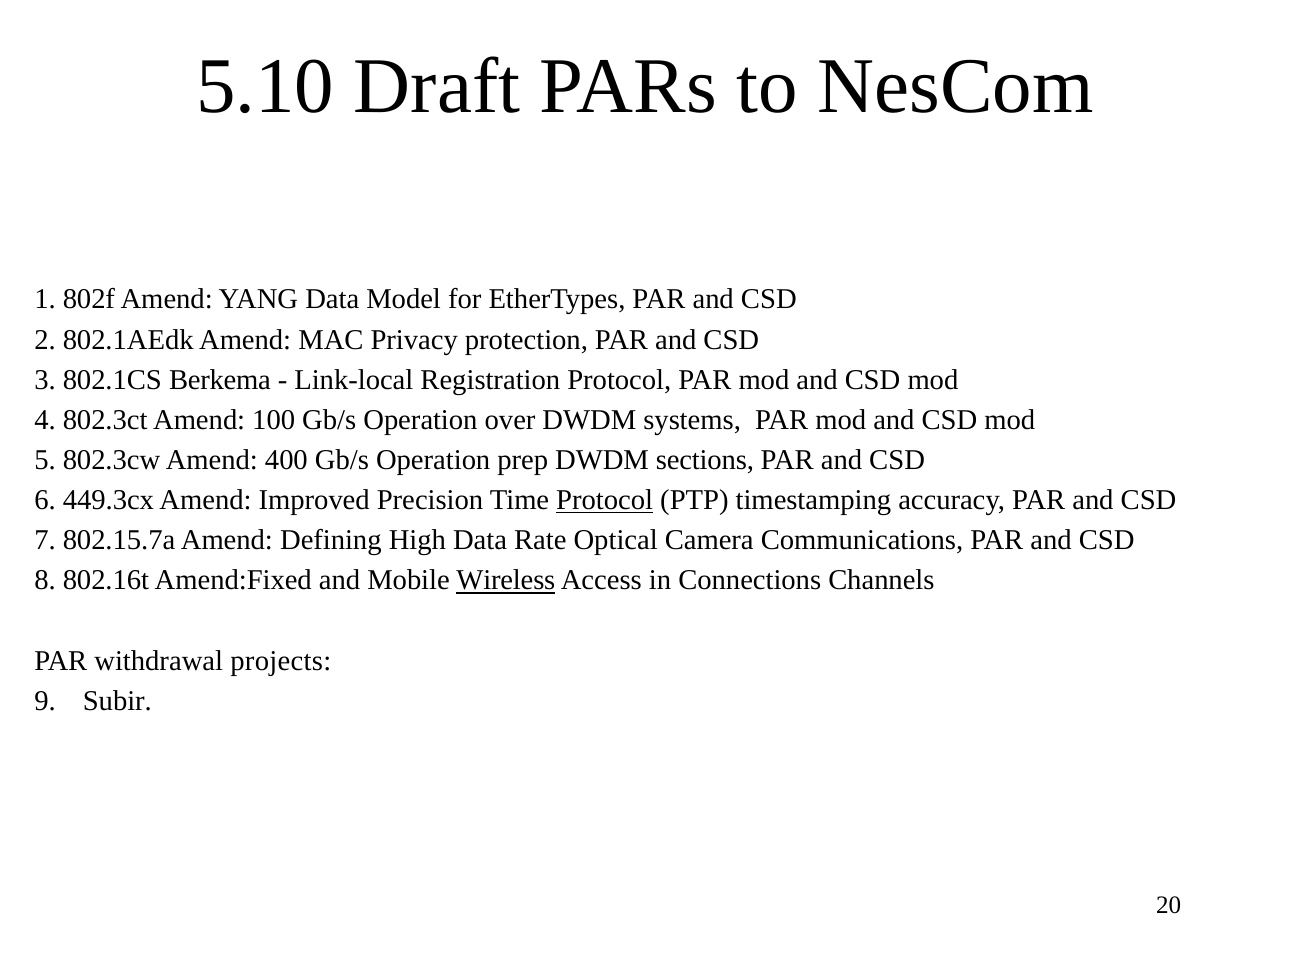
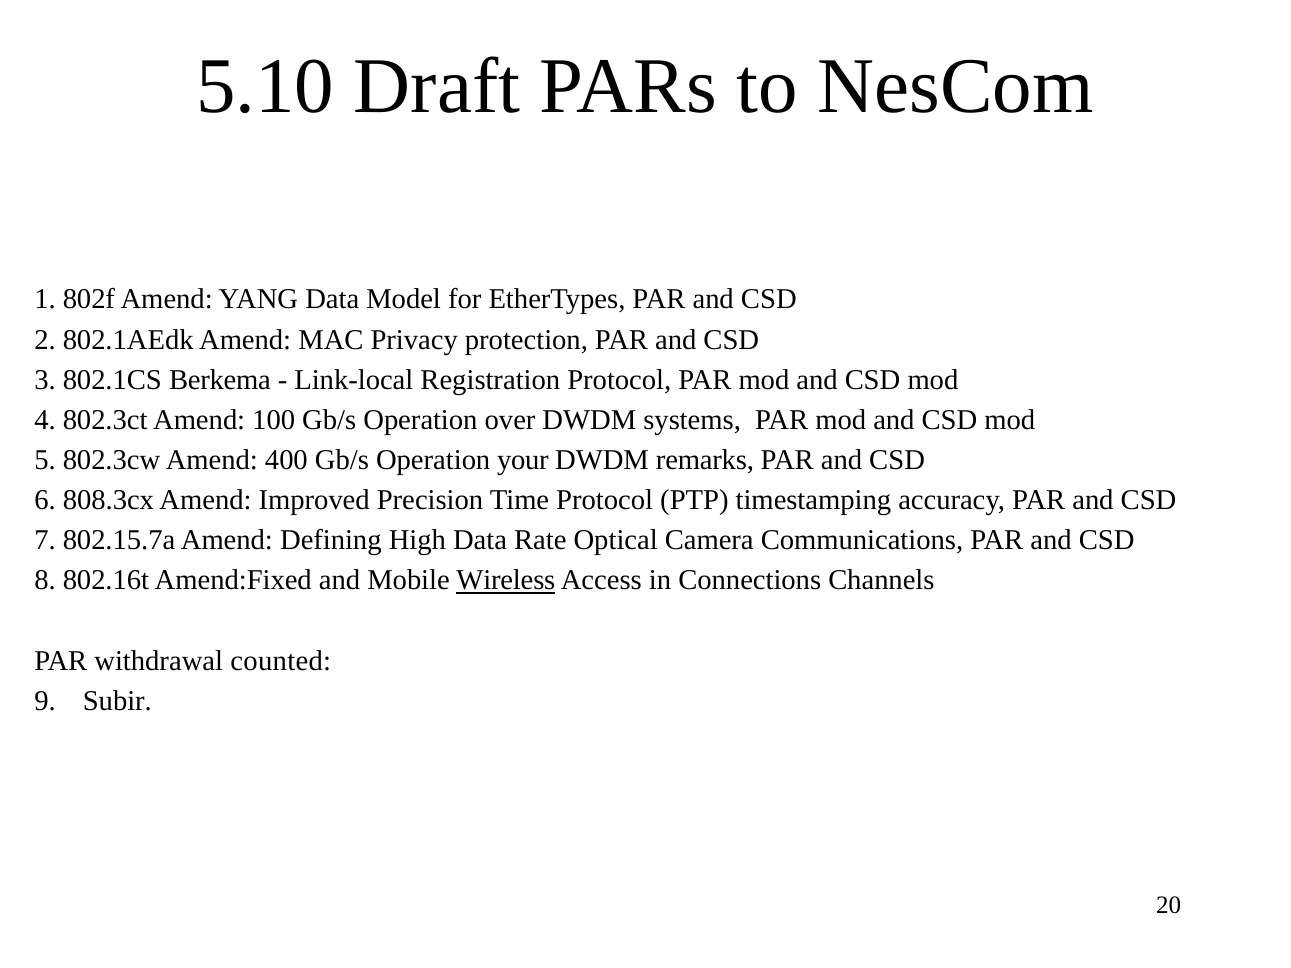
prep: prep -> your
sections: sections -> remarks
449.3cx: 449.3cx -> 808.3cx
Protocol at (605, 500) underline: present -> none
projects: projects -> counted
